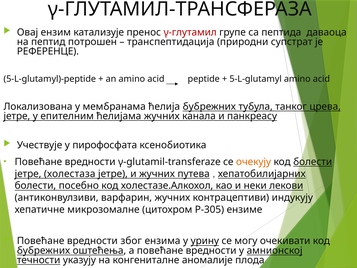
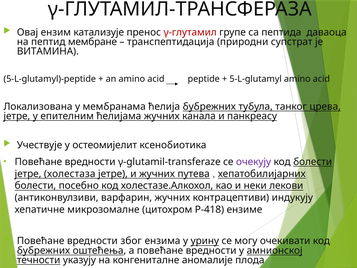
потрошен: потрошен -> мембране
РЕФЕРЕНЦЕ: РЕФЕРЕНЦЕ -> ВИТАМИНА
пирофосфата: пирофосфата -> остеомијелит
очекују colour: orange -> purple
P-305: P-305 -> P-418
